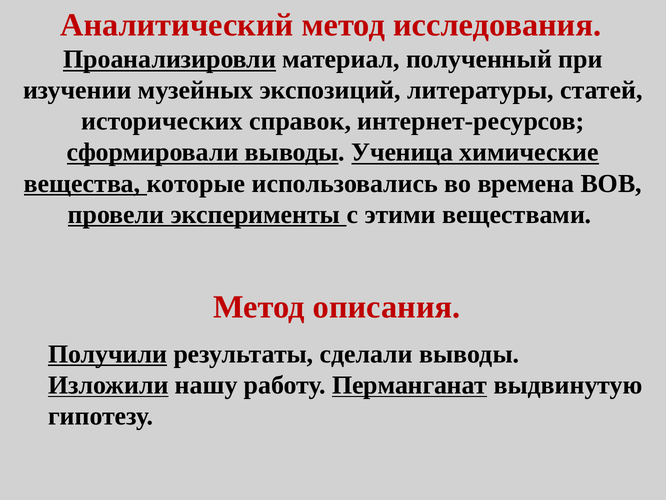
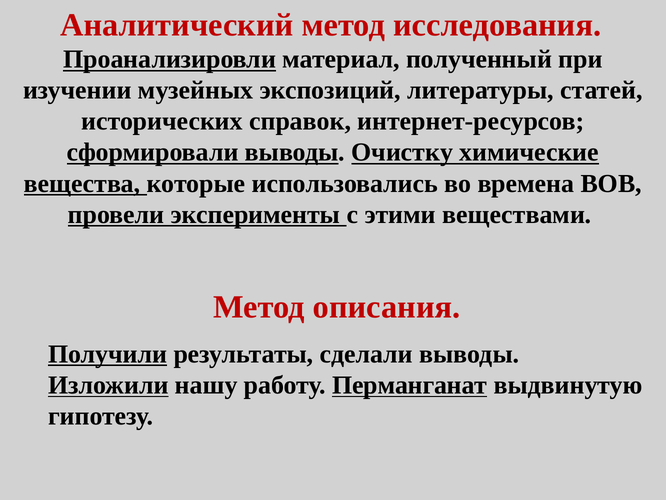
Ученица: Ученица -> Очистку
